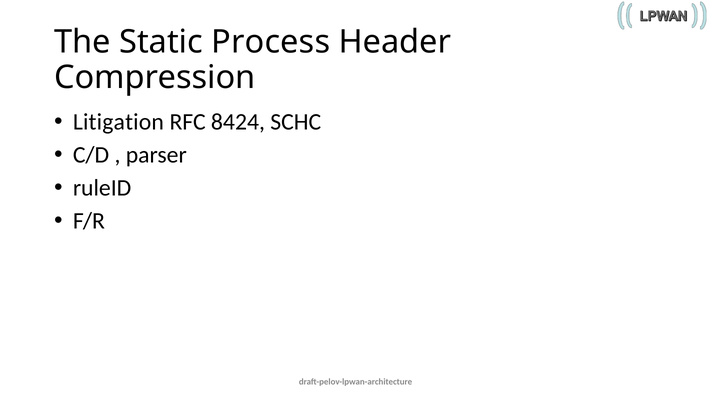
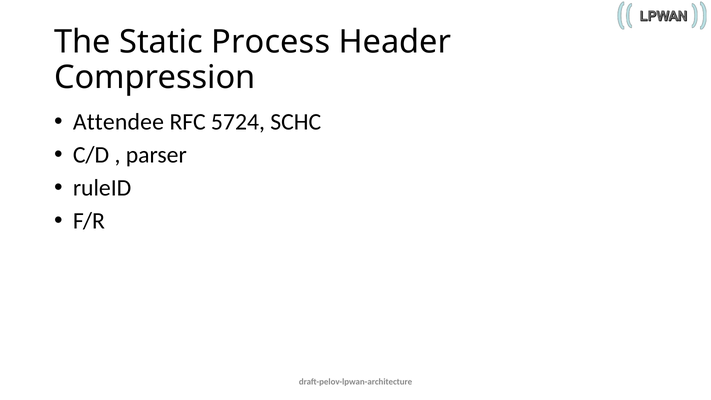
Litigation: Litigation -> Attendee
8424: 8424 -> 5724
